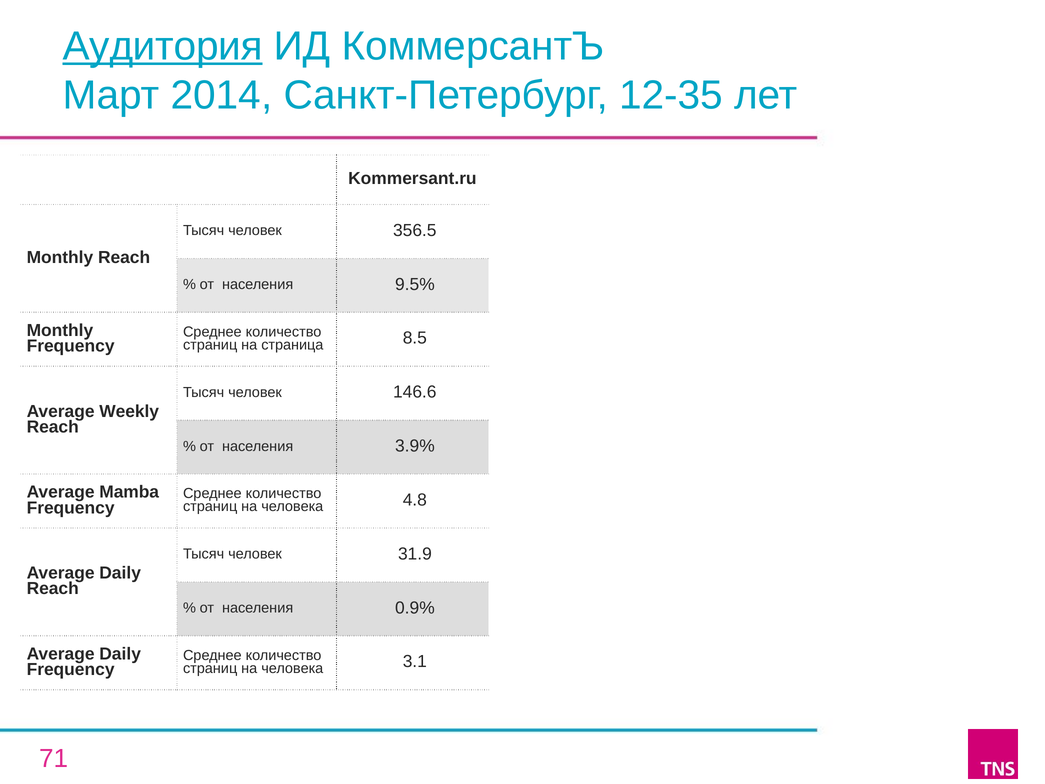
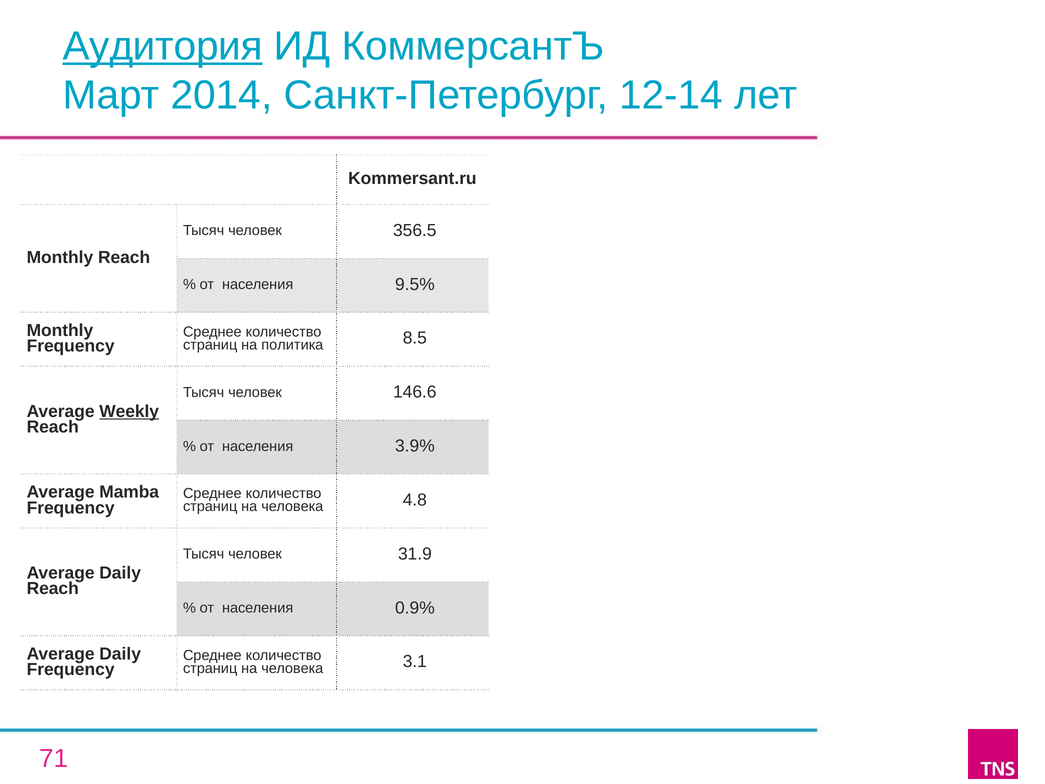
12-35: 12-35 -> 12-14
страница: страница -> политика
Weekly underline: none -> present
